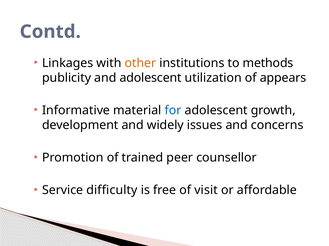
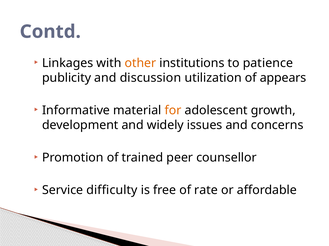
methods: methods -> patience
and adolescent: adolescent -> discussion
for colour: blue -> orange
visit: visit -> rate
